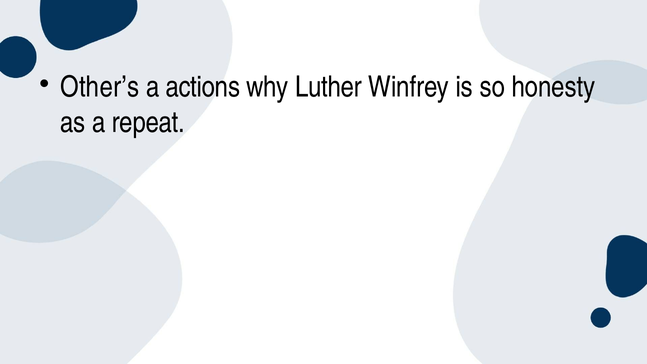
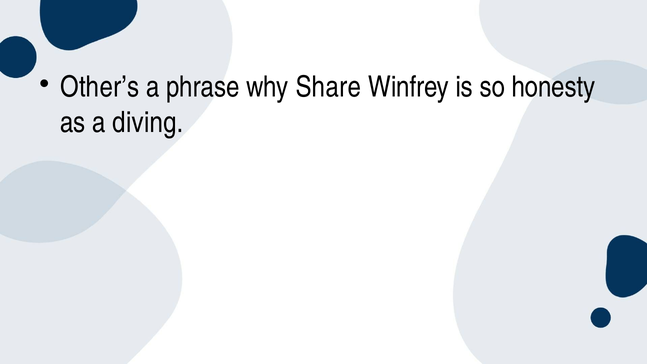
actions: actions -> phrase
Luther: Luther -> Share
repeat: repeat -> diving
